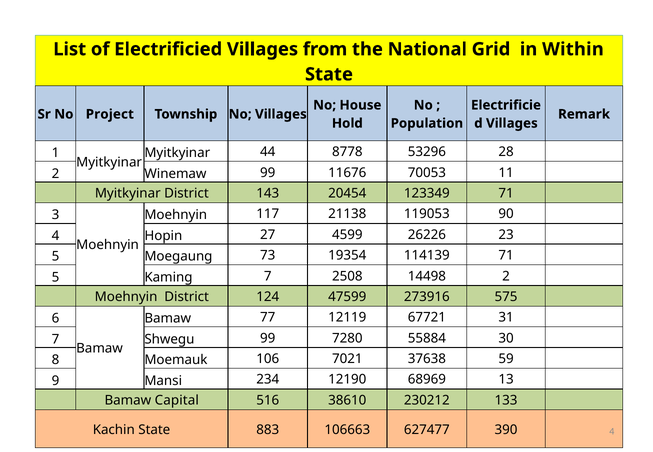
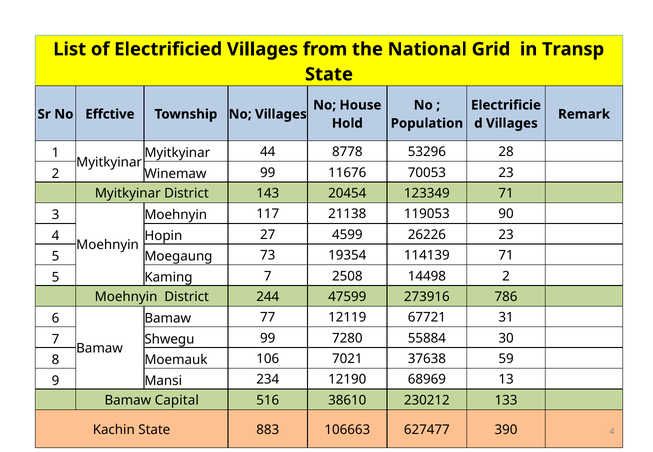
Within: Within -> Transp
Project: Project -> Effctive
70053 11: 11 -> 23
124: 124 -> 244
575: 575 -> 786
